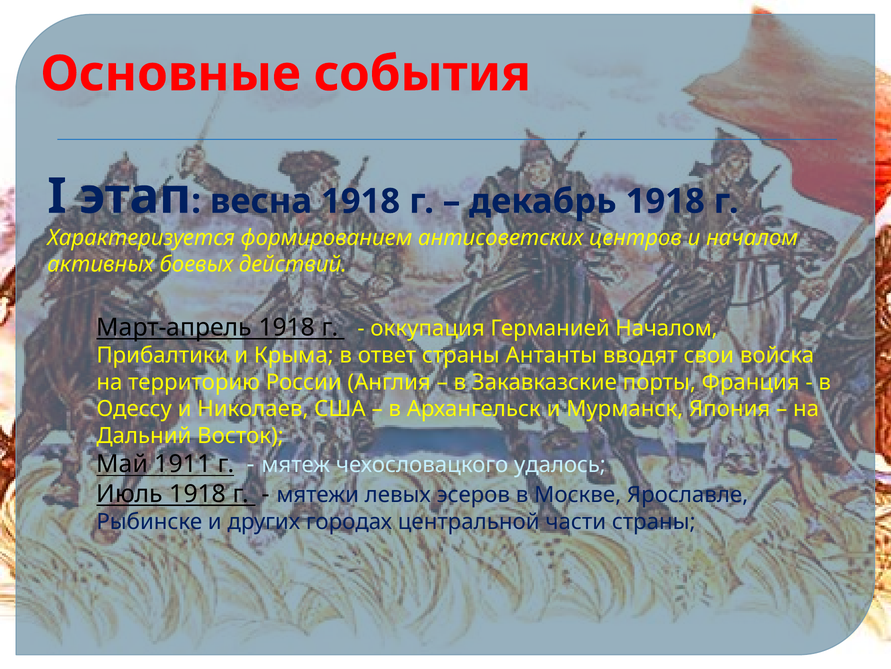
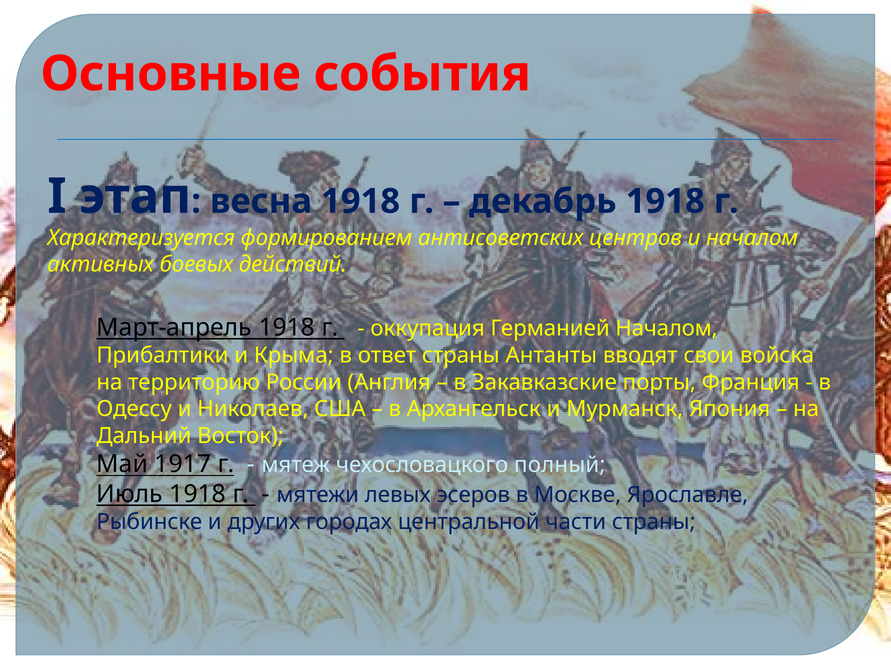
1911: 1911 -> 1917
удалось: удалось -> полный
